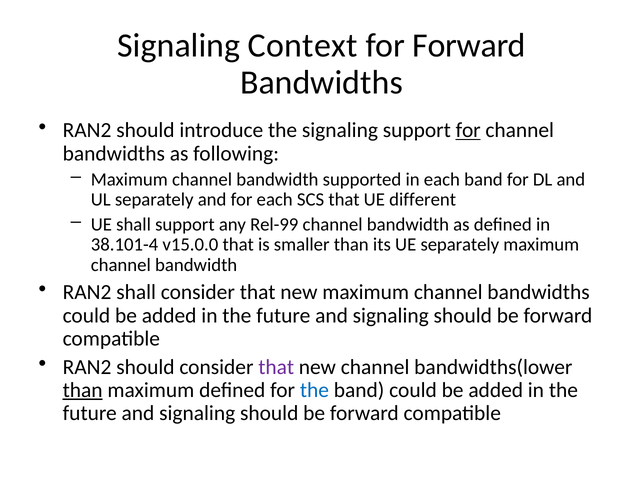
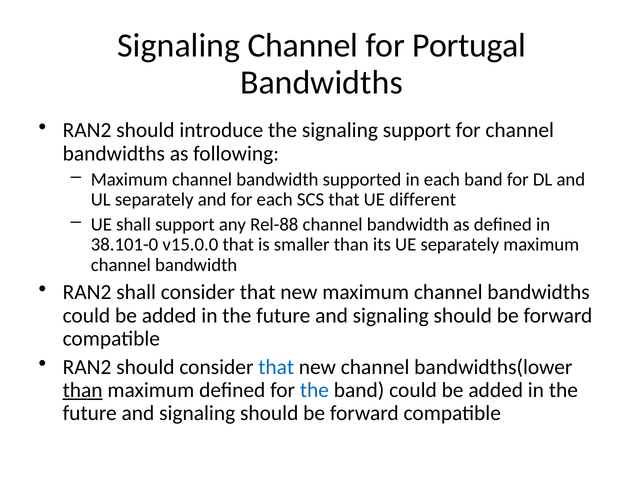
Signaling Context: Context -> Channel
for Forward: Forward -> Portugal
for at (468, 130) underline: present -> none
Rel-99: Rel-99 -> Rel-88
38.101-4: 38.101-4 -> 38.101-0
that at (276, 366) colour: purple -> blue
